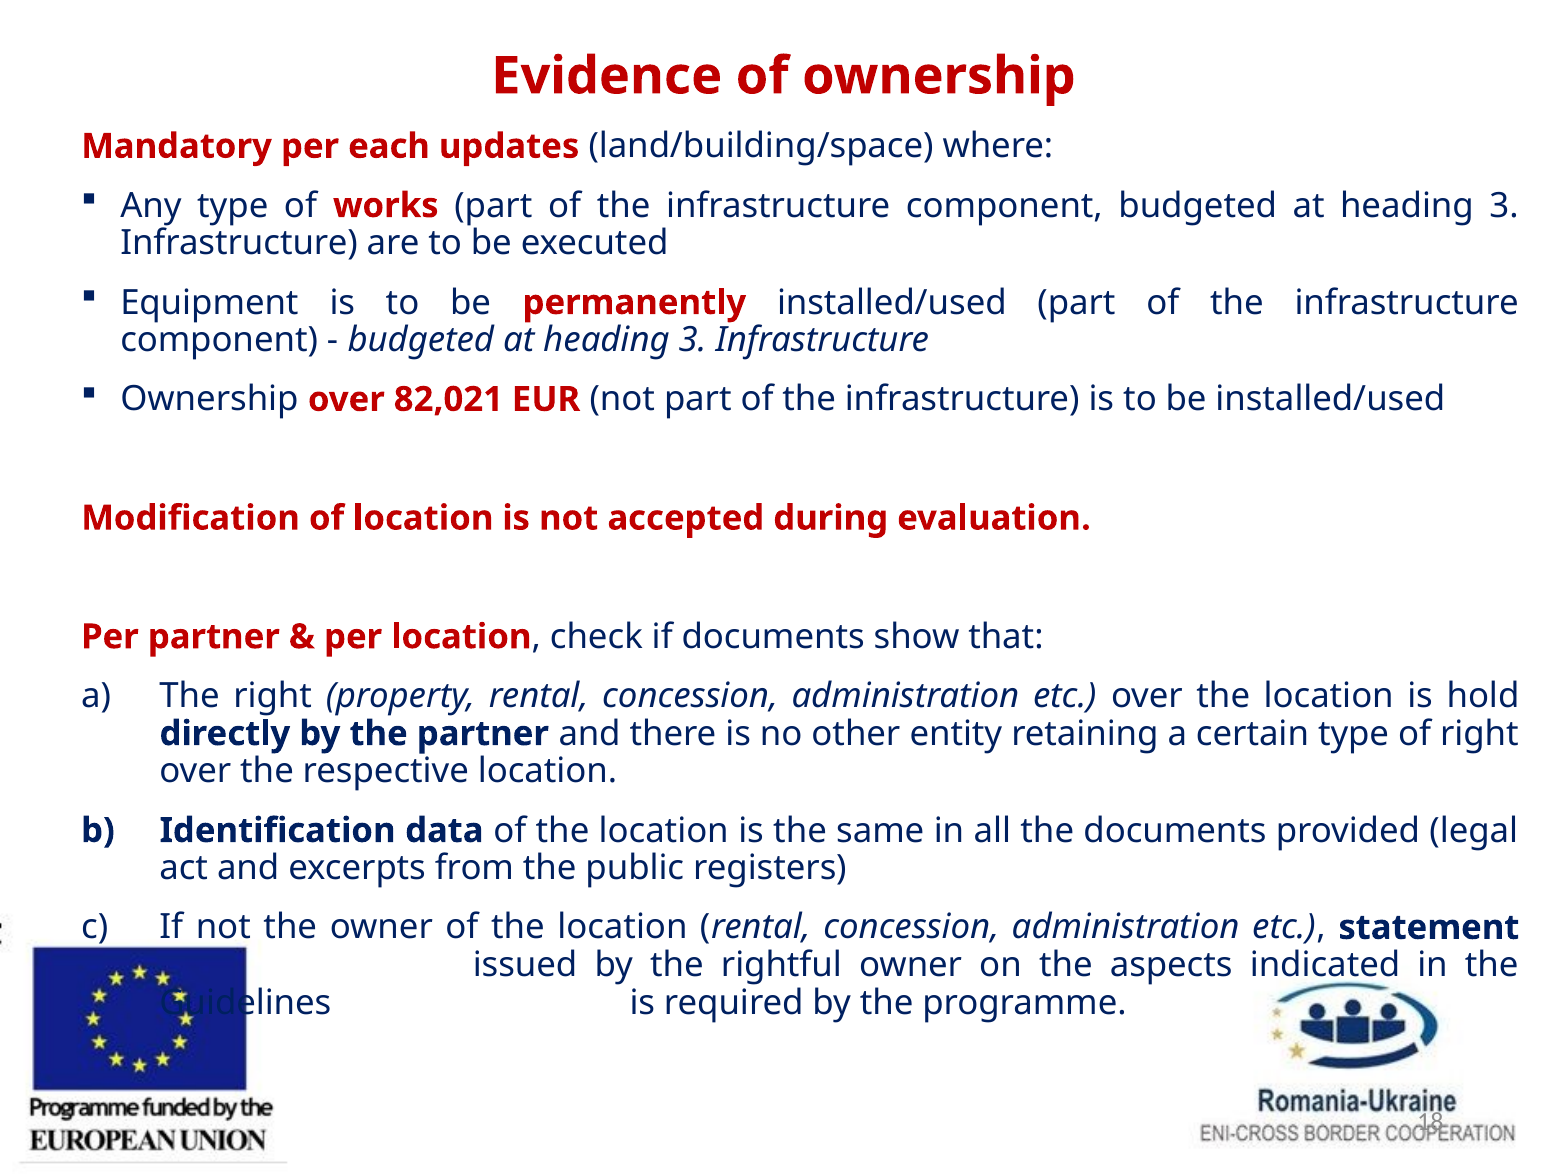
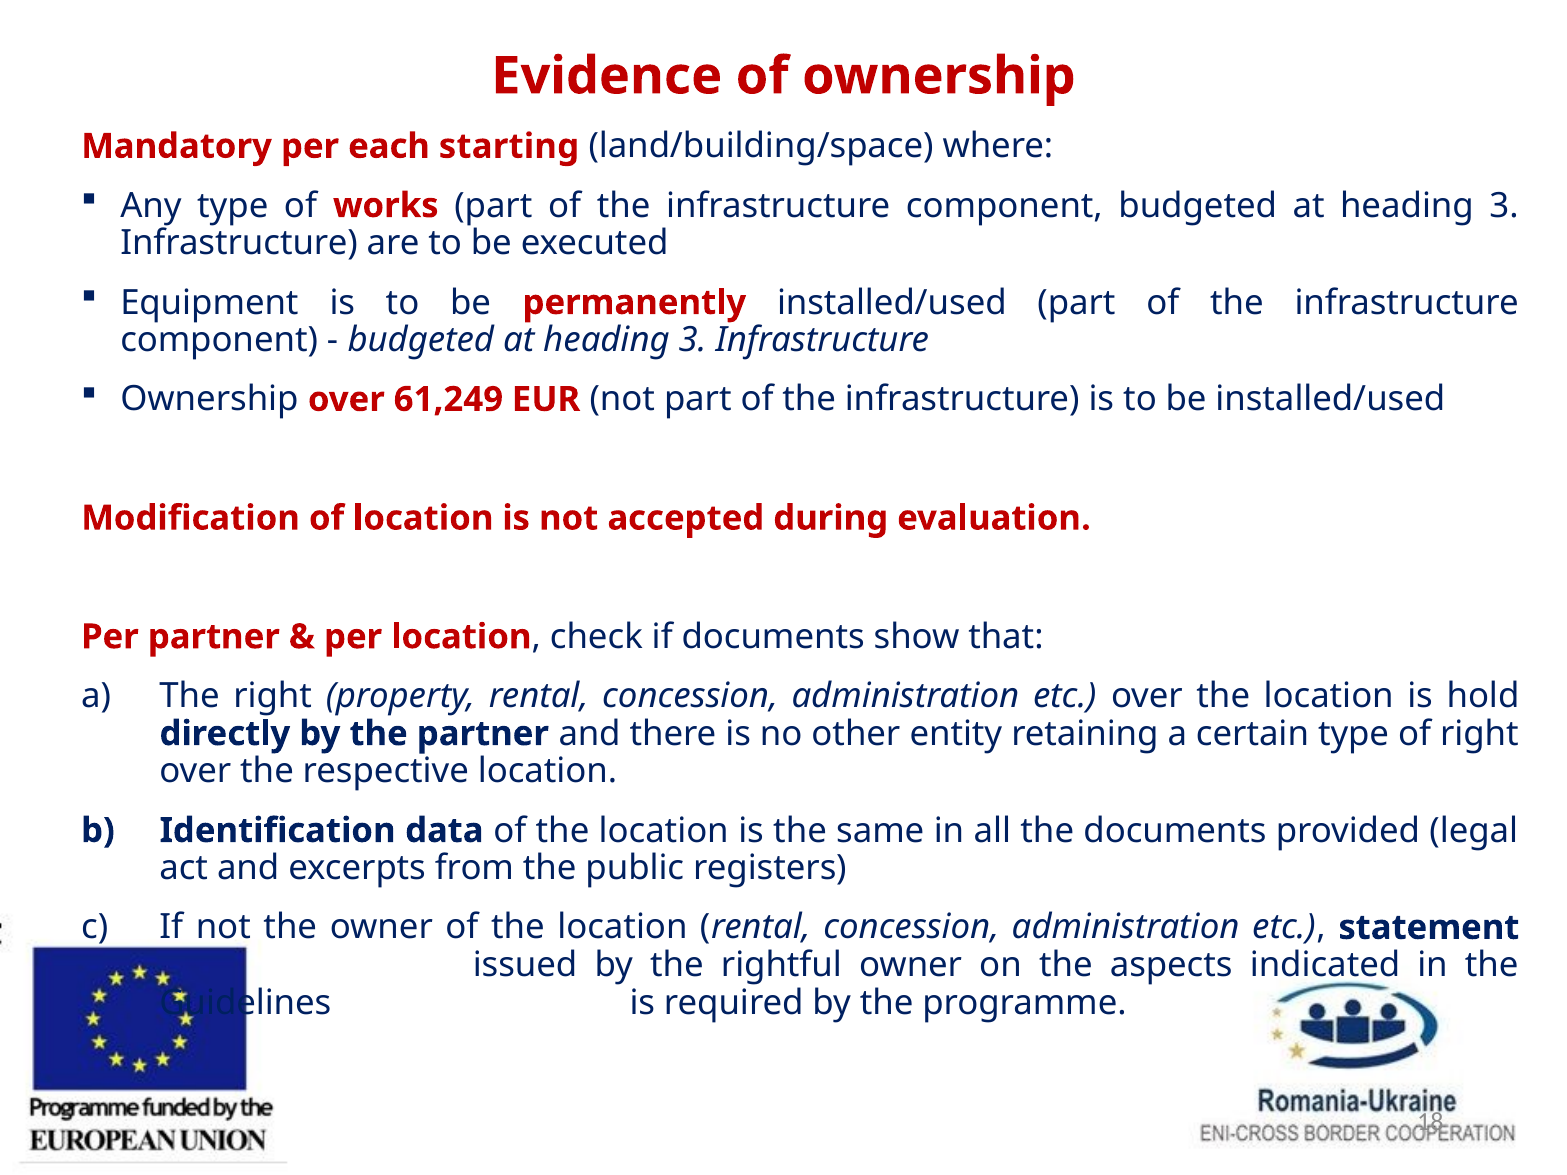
updates: updates -> starting
82,021: 82,021 -> 61,249
